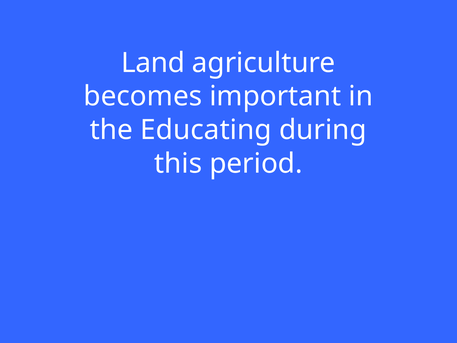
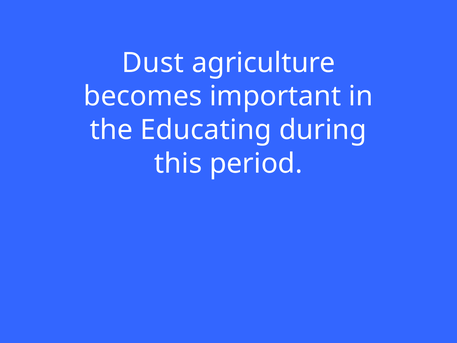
Land: Land -> Dust
